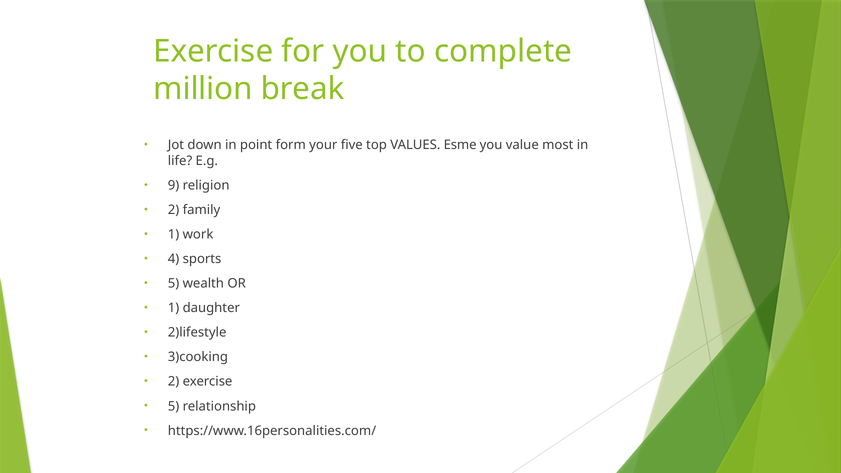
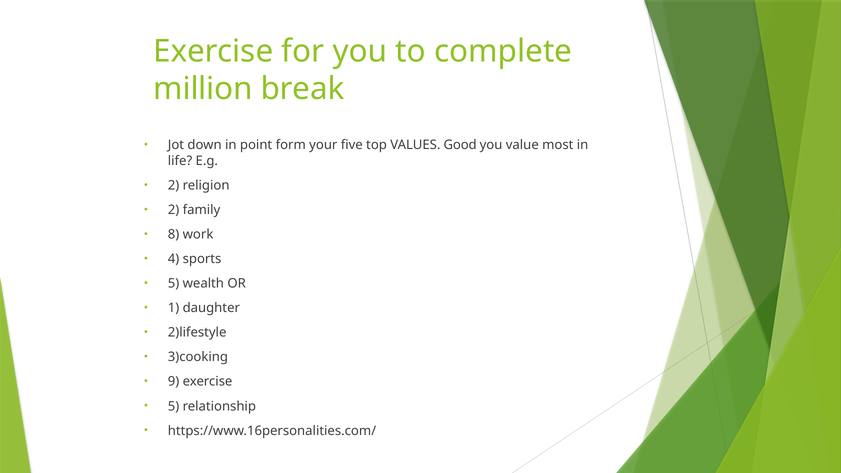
Esme: Esme -> Good
9 at (174, 185): 9 -> 2
1 at (174, 234): 1 -> 8
2 at (174, 382): 2 -> 9
